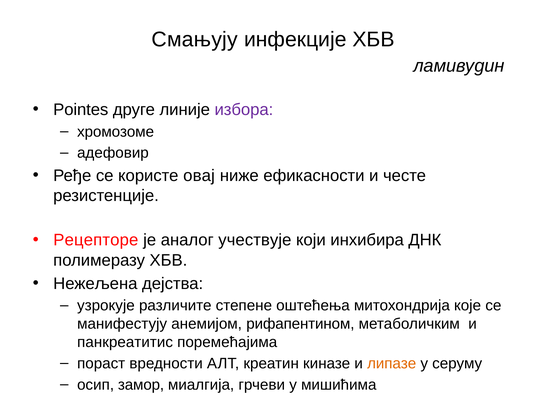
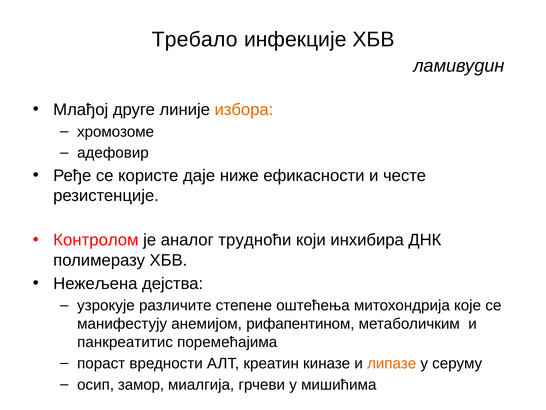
Смањују: Смањују -> Требало
Pointes: Pointes -> Млађој
избора colour: purple -> orange
овај: овај -> даје
Рецепторе: Рецепторе -> Контролом
учествује: учествује -> трудноћи
